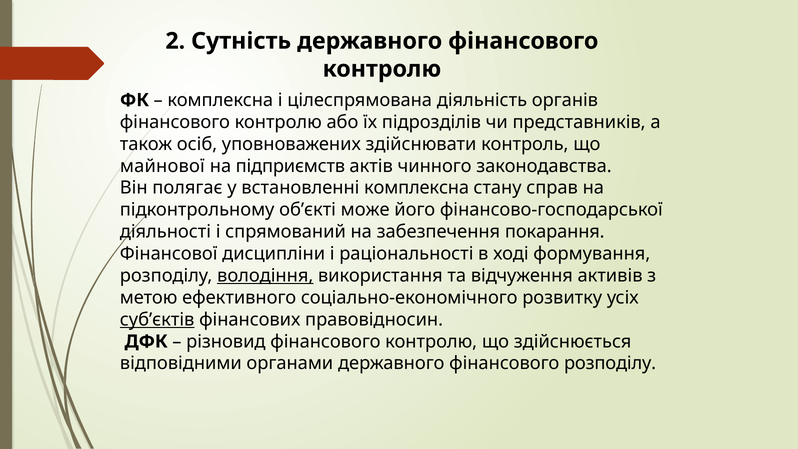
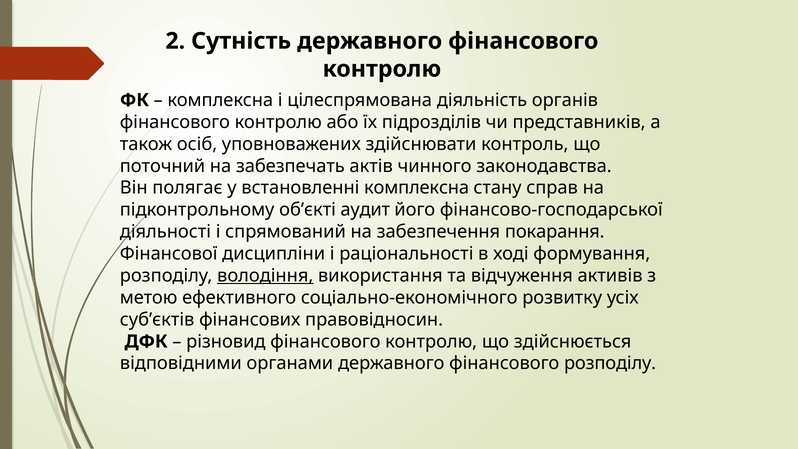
майнової: майнової -> поточний
підприємств: підприємств -> забезпечать
може: може -> аудит
суб’єктів underline: present -> none
